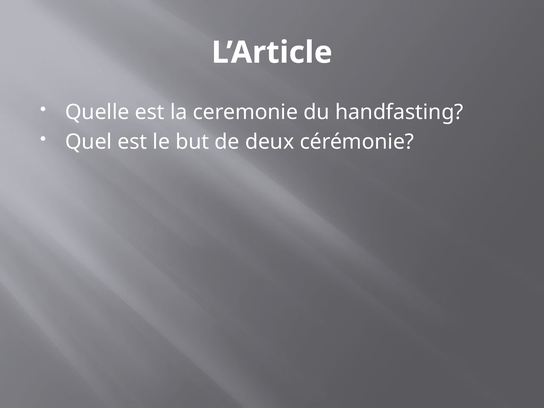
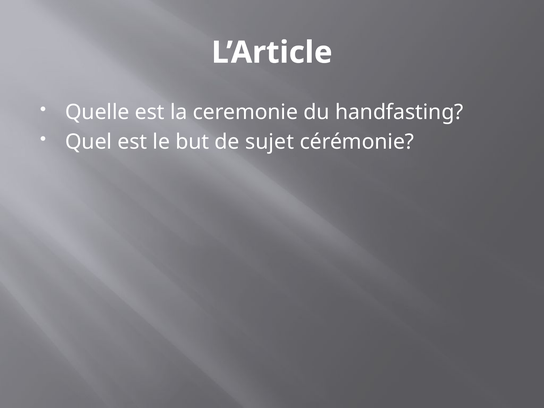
deux: deux -> sujet
